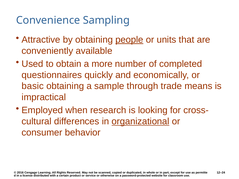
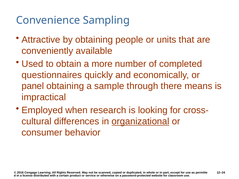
people underline: present -> none
basic: basic -> panel
trade: trade -> there
